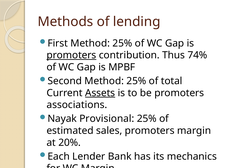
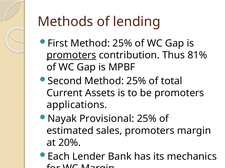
74%: 74% -> 81%
Assets underline: present -> none
associations: associations -> applications
